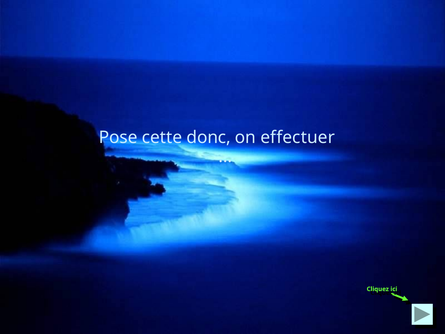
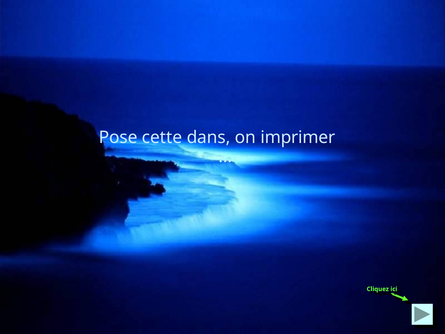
donc: donc -> dans
effectuer: effectuer -> imprimer
